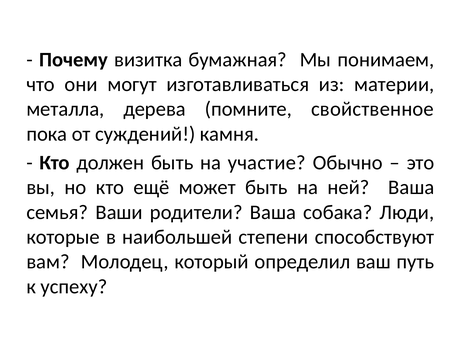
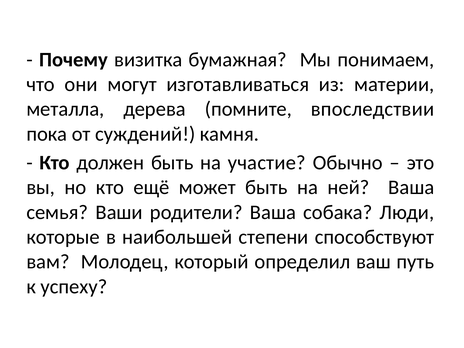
свойственное: свойственное -> впоследствии
